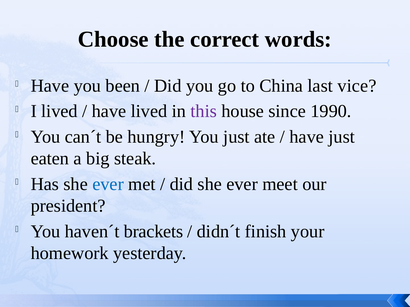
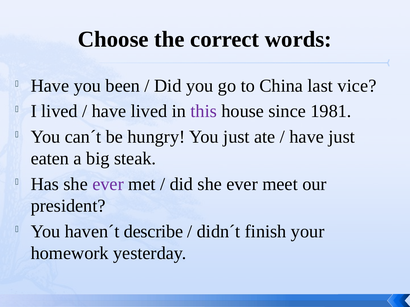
1990: 1990 -> 1981
ever at (108, 184) colour: blue -> purple
brackets: brackets -> describe
